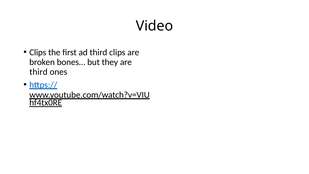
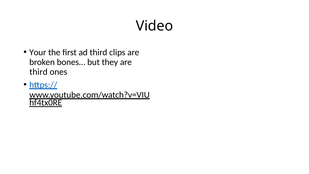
Clips at (38, 52): Clips -> Your
